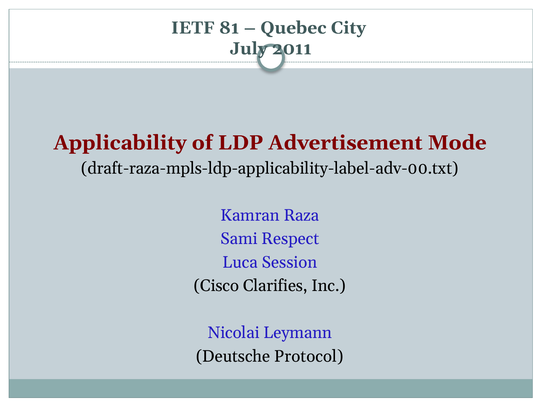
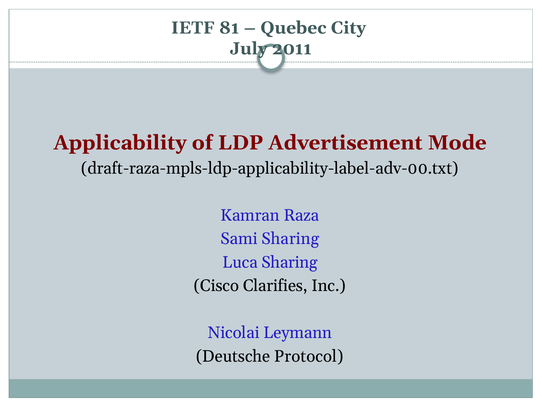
Sami Respect: Respect -> Sharing
Luca Session: Session -> Sharing
